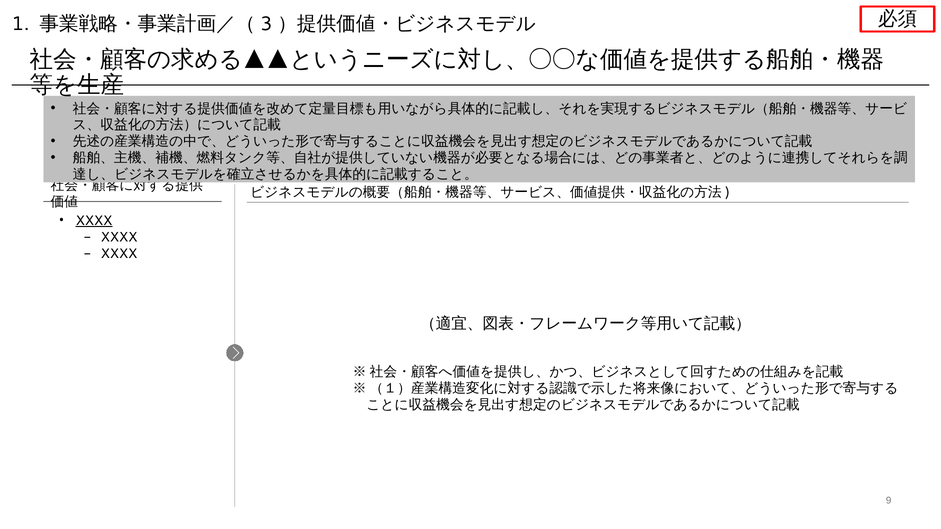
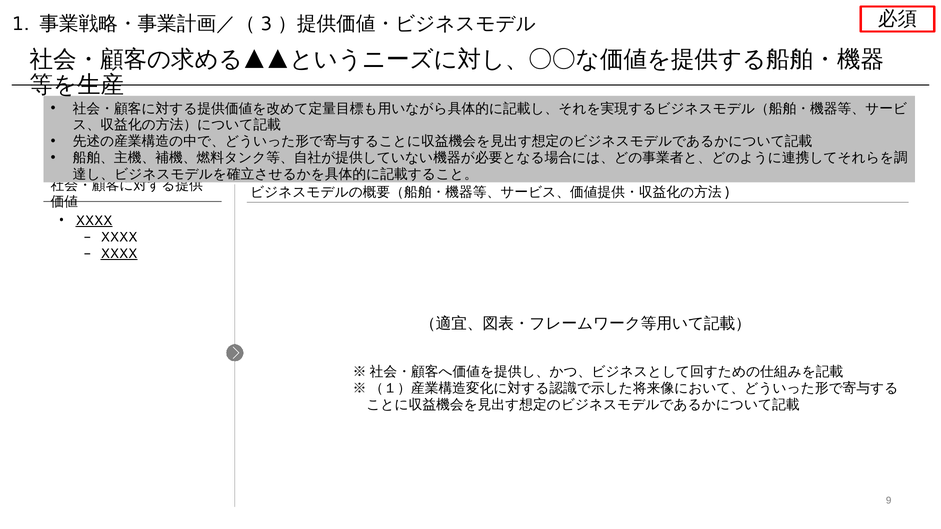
XXXX at (119, 254) underline: none -> present
